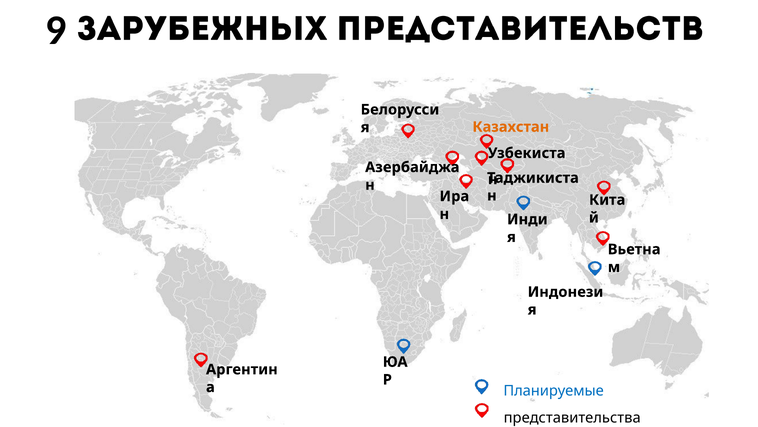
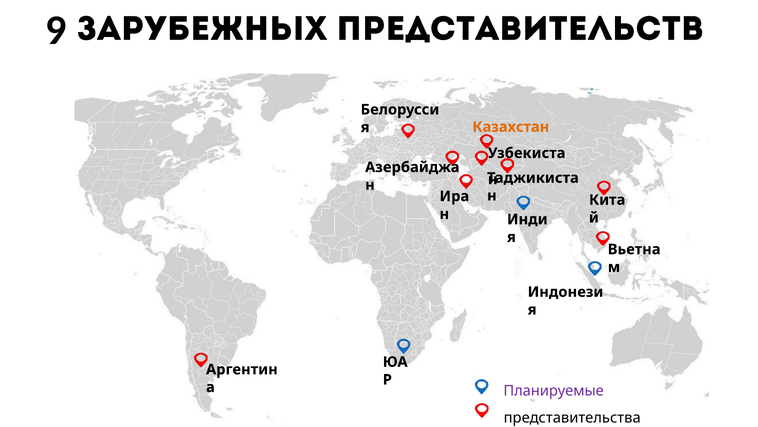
Планируемые colour: blue -> purple
